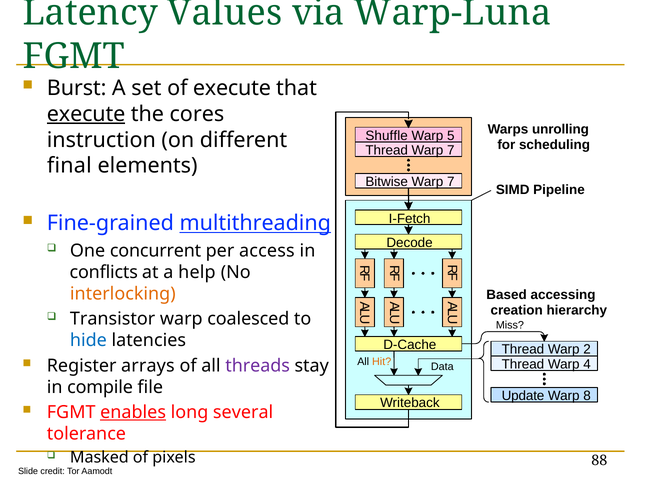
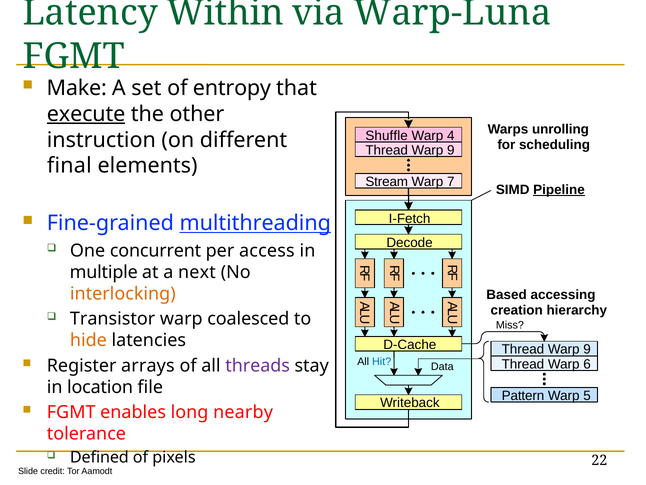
Values: Values -> Within
Burst: Burst -> Make
of execute: execute -> entropy
cores: cores -> other
5: 5 -> 4
7 at (451, 150): 7 -> 9
Bitwise: Bitwise -> Stream
Pipeline underline: none -> present
conflicts: conflicts -> multiple
help: help -> next
hide colour: blue -> orange
2 at (587, 349): 2 -> 9
Hit colour: orange -> blue
4: 4 -> 6
compile: compile -> location
Update: Update -> Pattern
8: 8 -> 5
enables underline: present -> none
several: several -> nearby
Masked: Masked -> Defined
88: 88 -> 22
